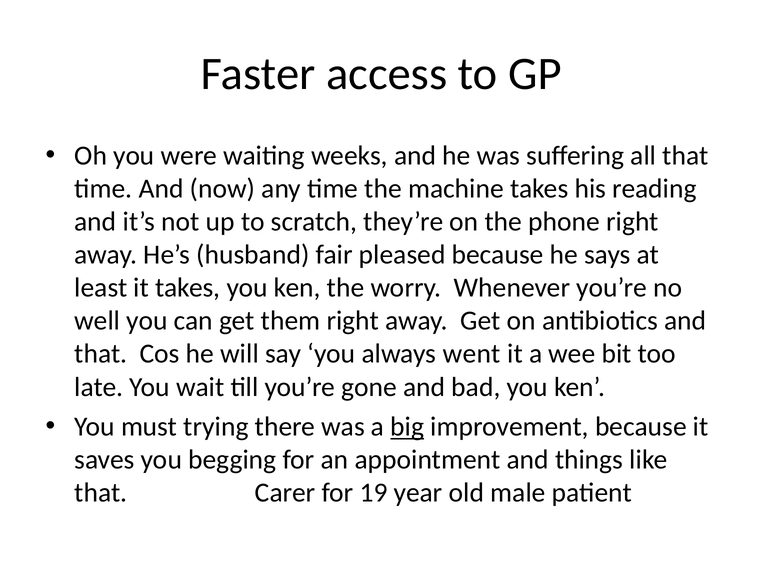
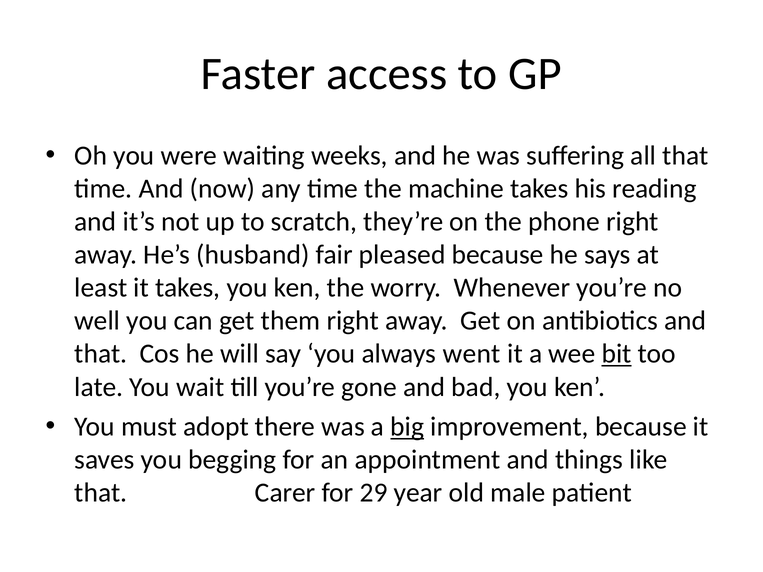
bit underline: none -> present
trying: trying -> adopt
19: 19 -> 29
